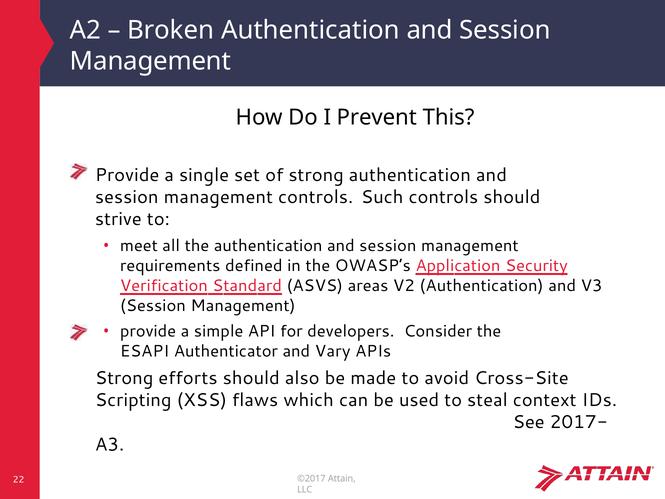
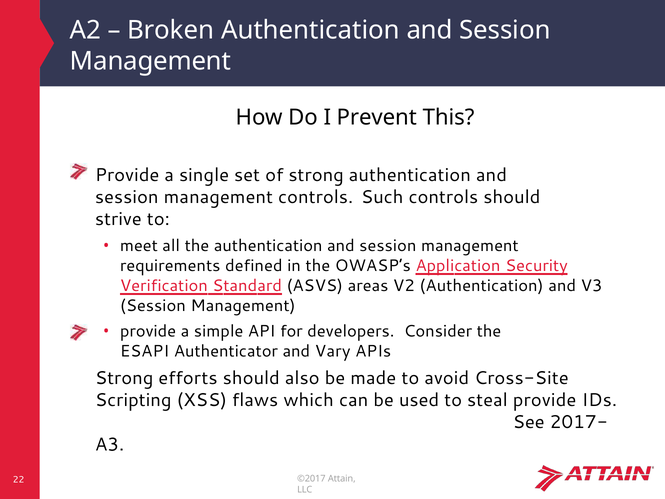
steal context: context -> provide
